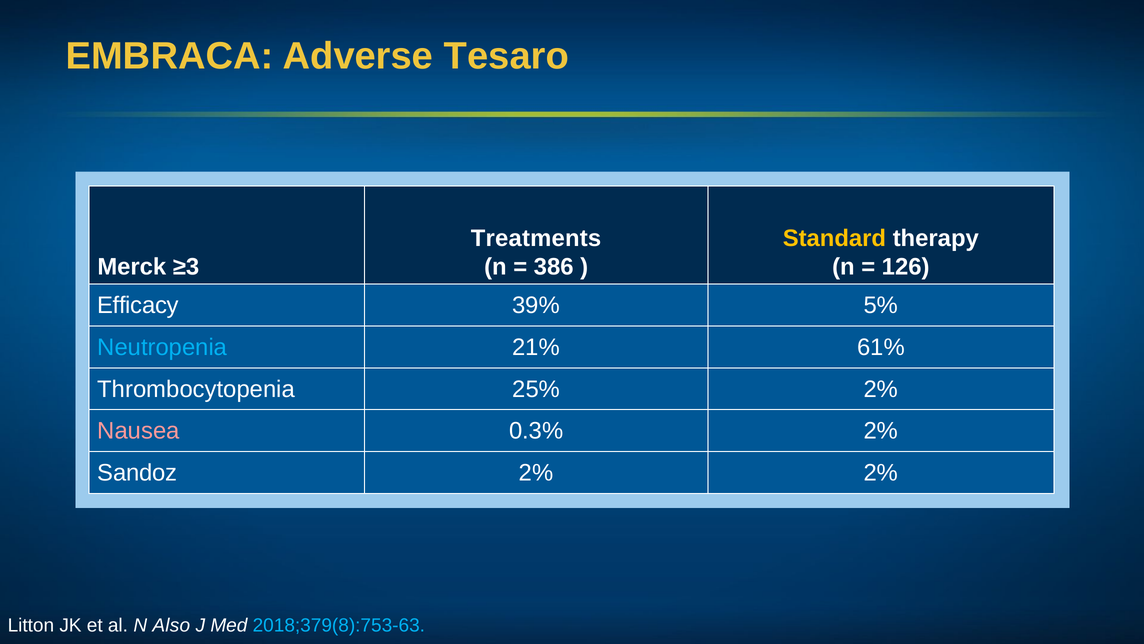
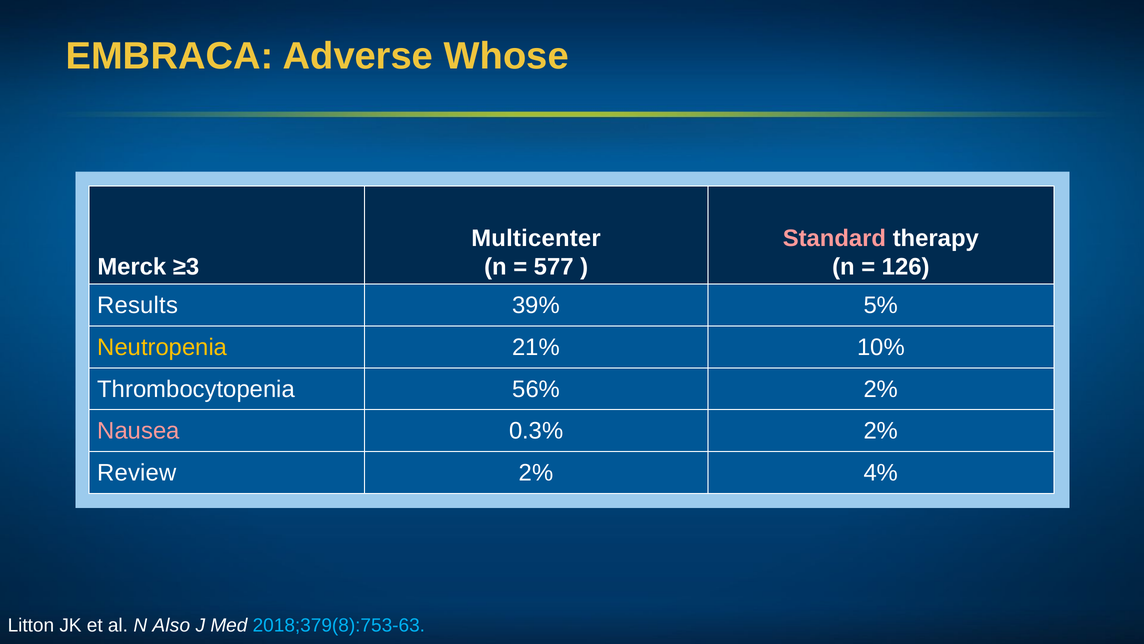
Tesaro: Tesaro -> Whose
Treatments: Treatments -> Multicenter
Standard colour: yellow -> pink
386: 386 -> 577
Efficacy: Efficacy -> Results
Neutropenia colour: light blue -> yellow
61%: 61% -> 10%
25%: 25% -> 56%
Sandoz: Sandoz -> Review
2% 2%: 2% -> 4%
